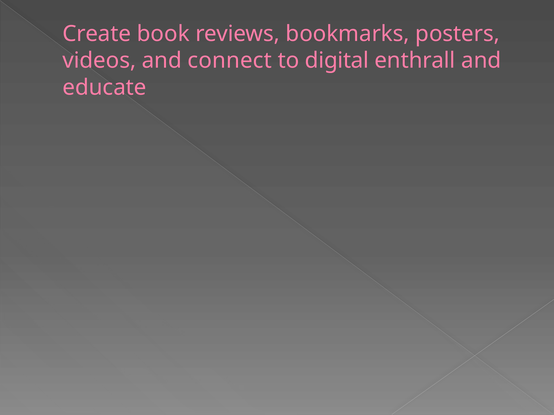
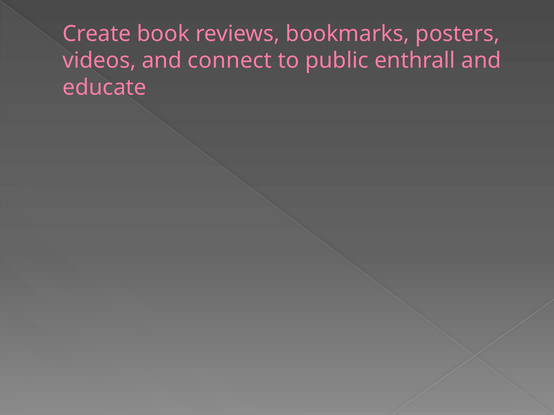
digital: digital -> public
